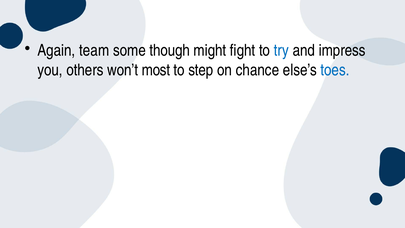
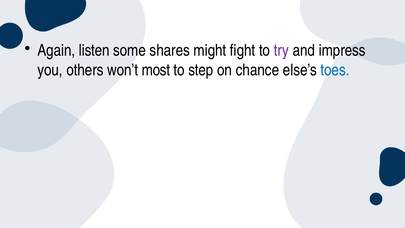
team: team -> listen
though: though -> shares
try colour: blue -> purple
